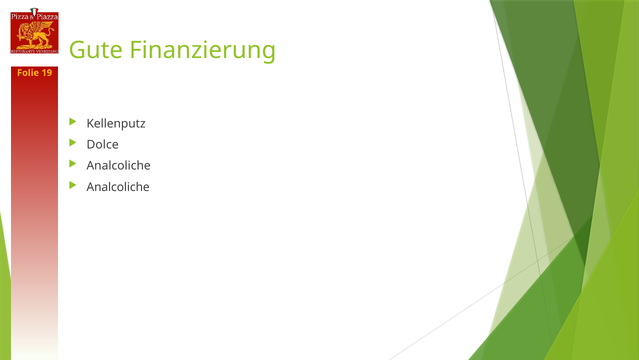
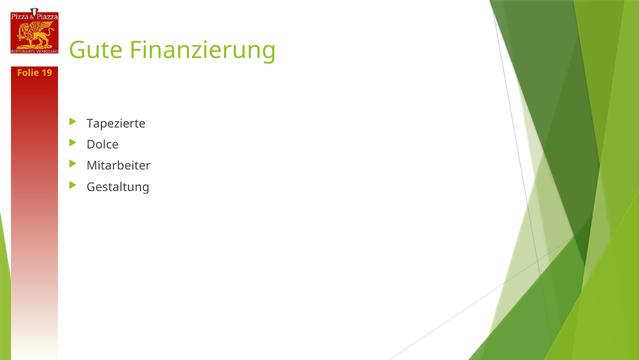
Kellenputz: Kellenputz -> Tapezierte
Analcoliche at (119, 166): Analcoliche -> Mitarbeiter
Analcoliche at (118, 187): Analcoliche -> Gestaltung
